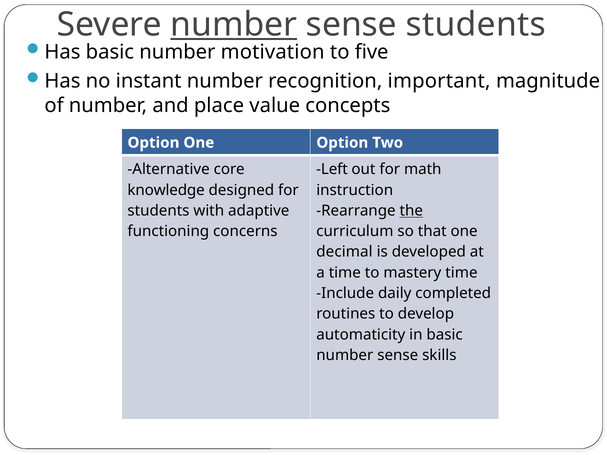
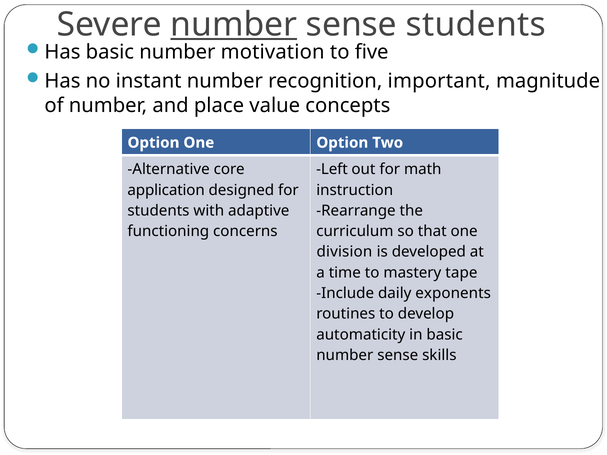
knowledge: knowledge -> application
the underline: present -> none
decimal: decimal -> division
mastery time: time -> tape
completed: completed -> exponents
